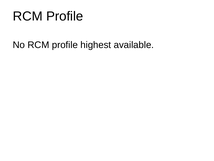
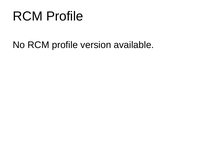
highest: highest -> version
